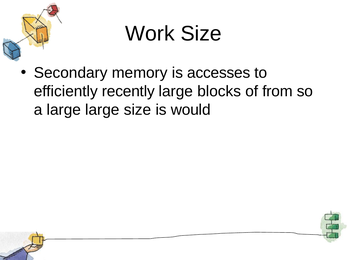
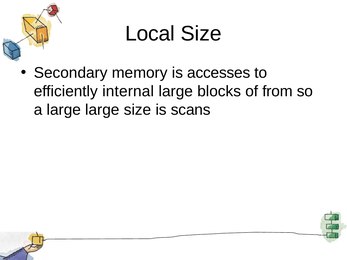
Work: Work -> Local
recently: recently -> internal
would: would -> scans
